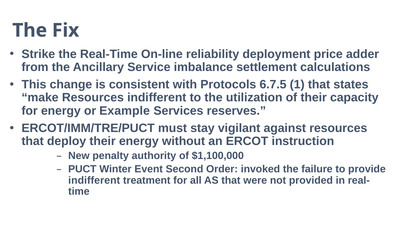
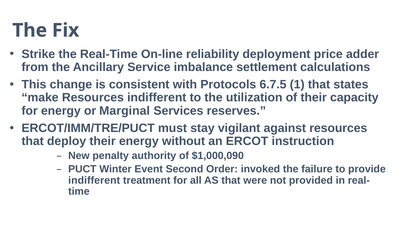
Example: Example -> Marginal
$1,100,000: $1,100,000 -> $1,000,090
